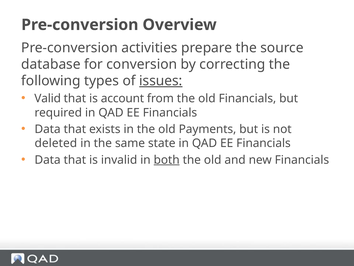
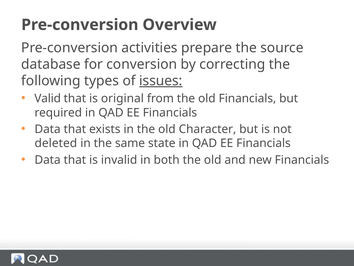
account: account -> original
Payments: Payments -> Character
both underline: present -> none
